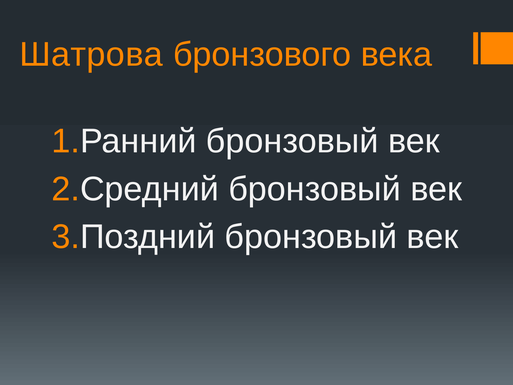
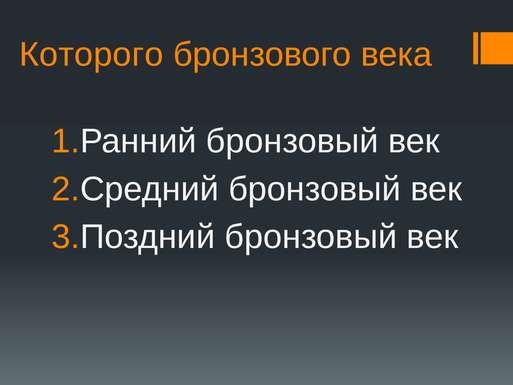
Шатрова: Шатрова -> Которого
